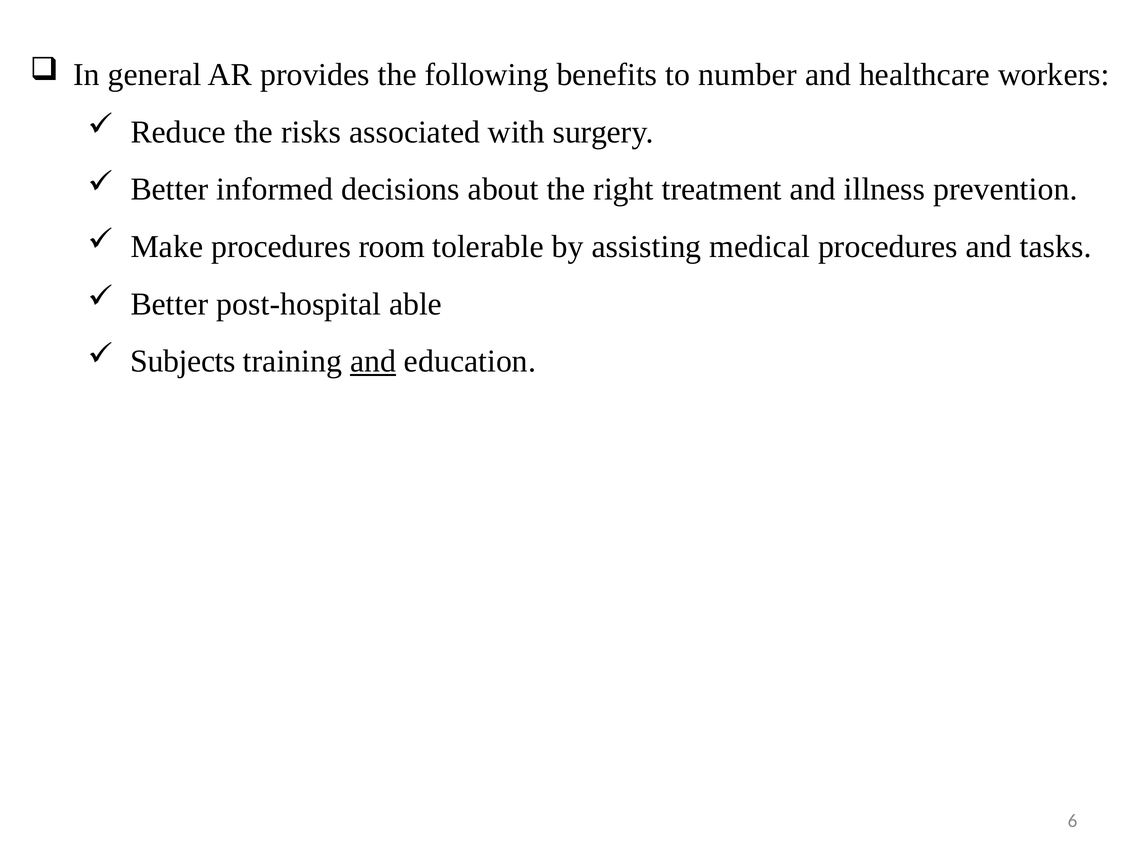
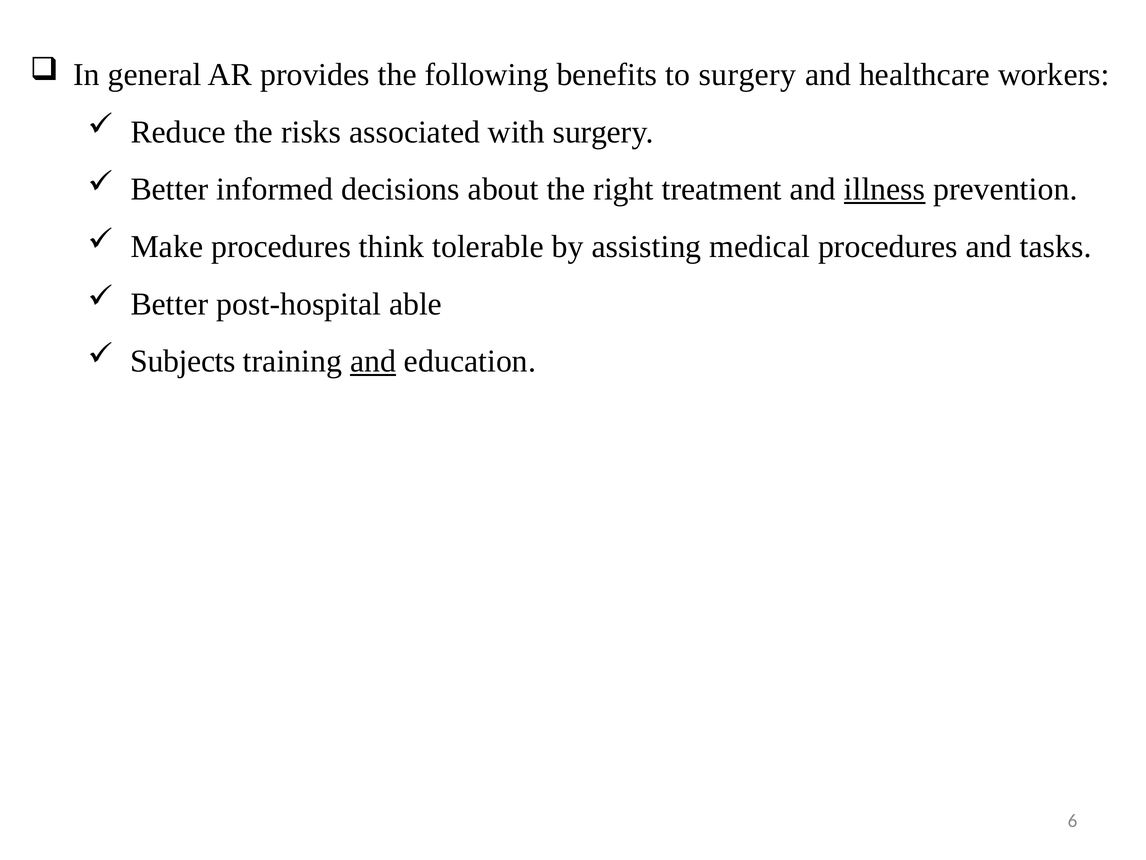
to number: number -> surgery
illness underline: none -> present
room: room -> think
